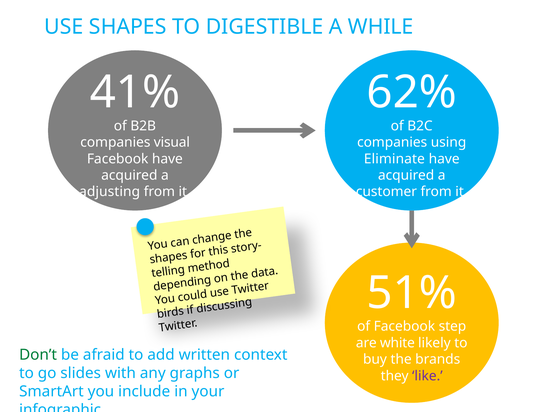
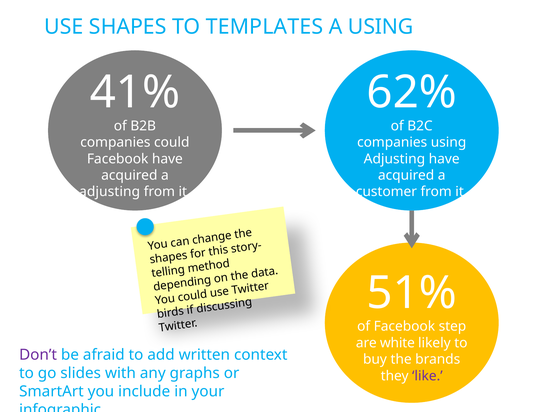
DIGESTIBLE: DIGESTIBLE -> TEMPLATES
A WHILE: WHILE -> USING
companies visual: visual -> could
Eliminate at (394, 159): Eliminate -> Adjusting
Don’t colour: green -> purple
